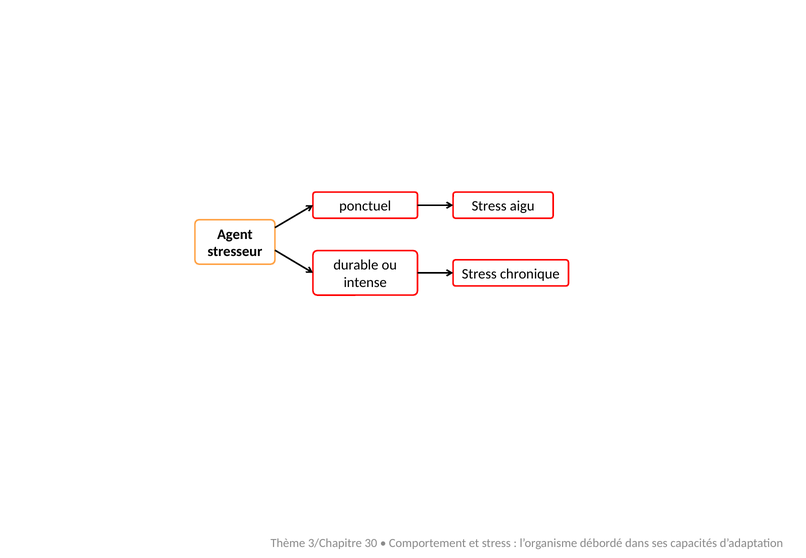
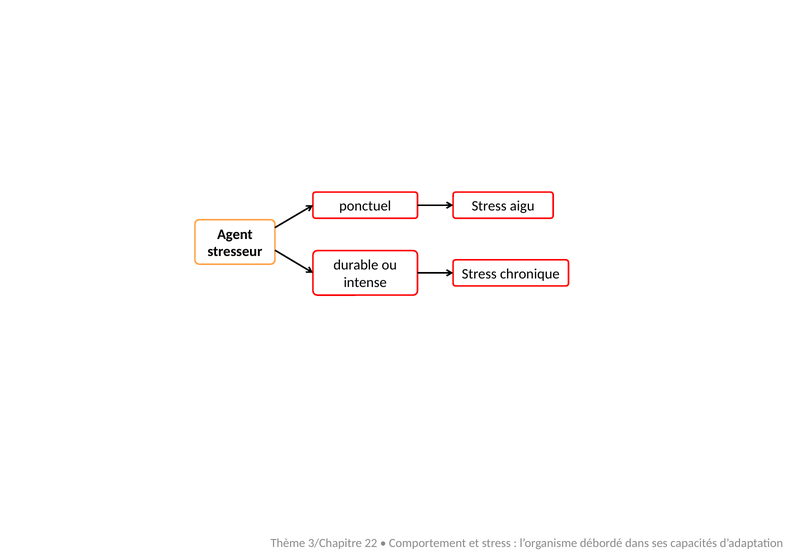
30: 30 -> 22
